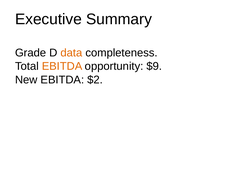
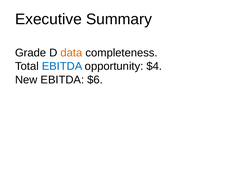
EBITDA at (62, 66) colour: orange -> blue
$9: $9 -> $4
$2: $2 -> $6
